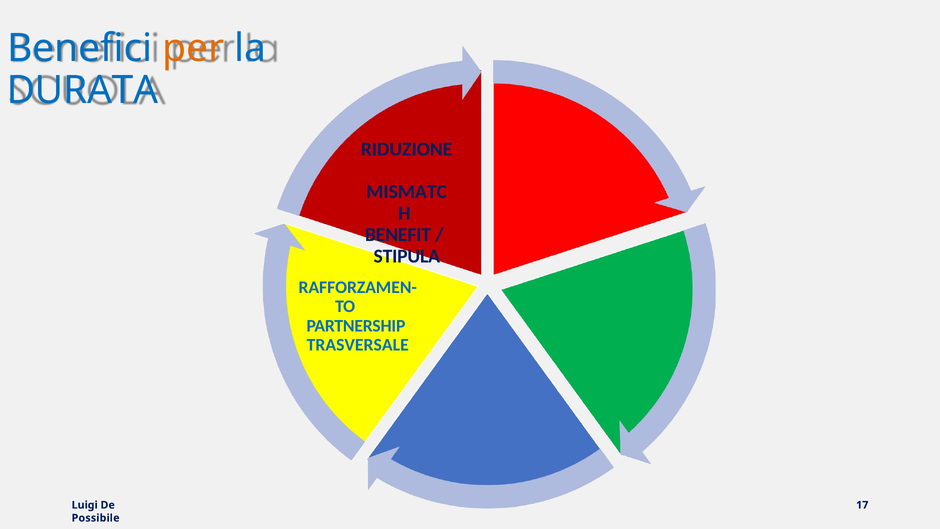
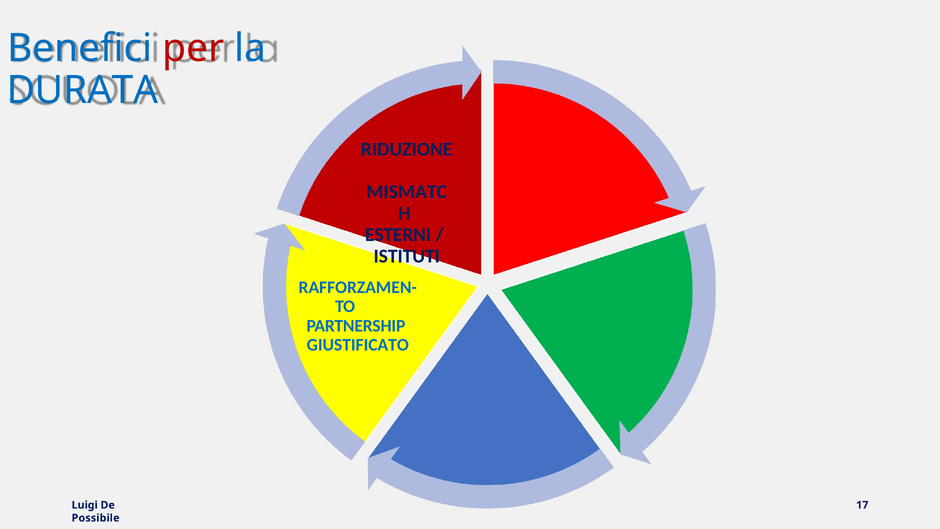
per colour: orange -> red
BENEFIT: BENEFIT -> ESTERNI
STIPULA: STIPULA -> ISTITUTI
TRASVERSALE: TRASVERSALE -> GIUSTIFICATO
